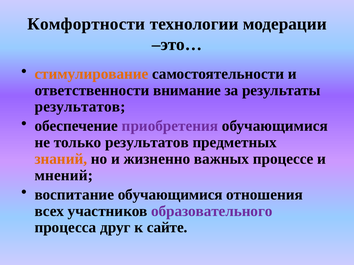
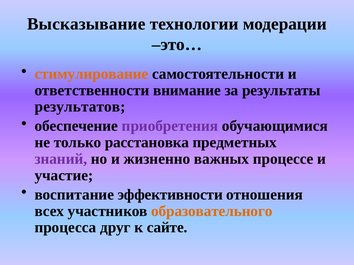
Комфортности: Комфортности -> Высказывание
только результатов: результатов -> расстановка
знаний colour: orange -> purple
мнений: мнений -> участие
воспитание обучающимися: обучающимися -> эффективности
образовательного colour: purple -> orange
